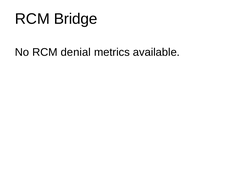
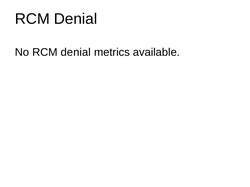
Bridge at (76, 19): Bridge -> Denial
